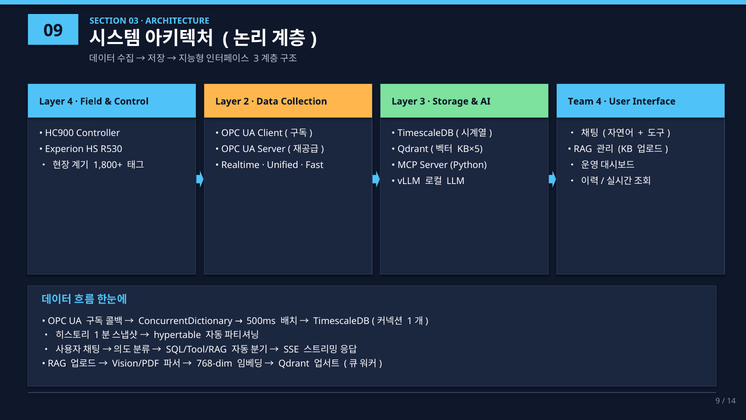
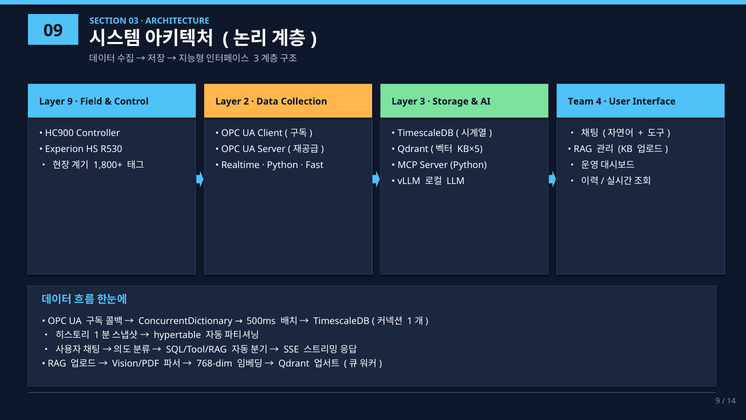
Layer 4: 4 -> 9
Unified at (283, 165): Unified -> Python
